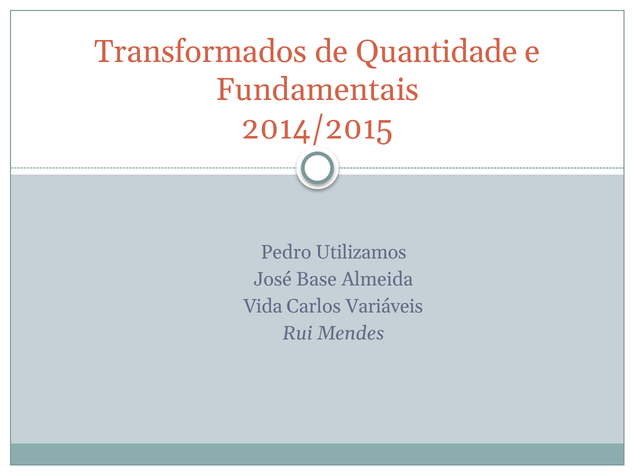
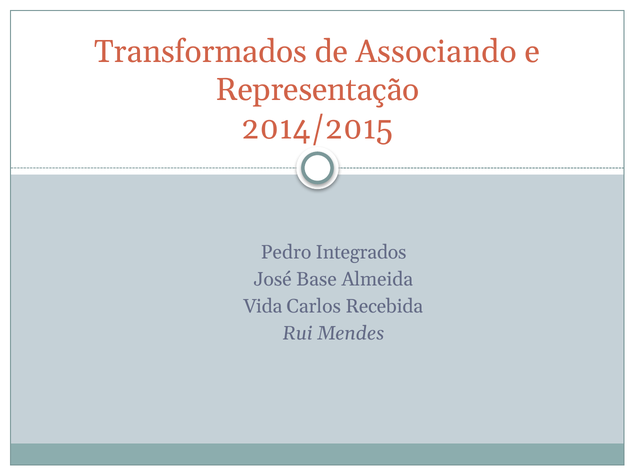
Quantidade: Quantidade -> Associando
Fundamentais: Fundamentais -> Representação
Utilizamos: Utilizamos -> Integrados
Variáveis: Variáveis -> Recebida
